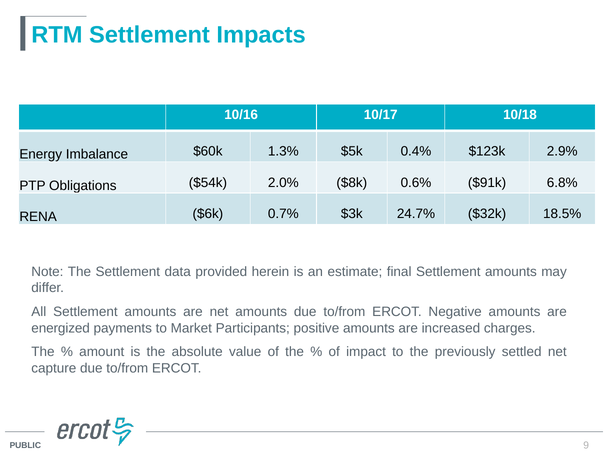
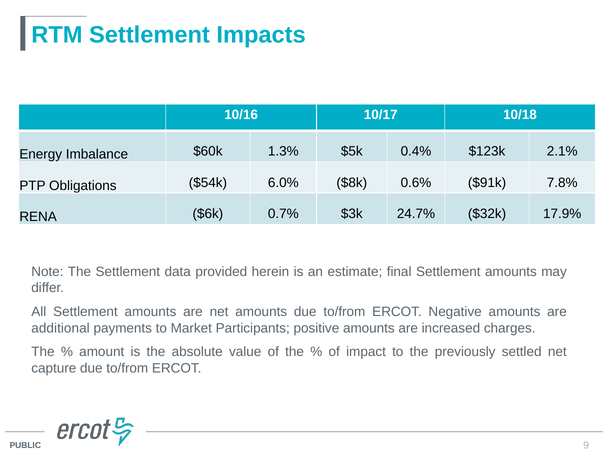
2.9%: 2.9% -> 2.1%
2.0%: 2.0% -> 6.0%
6.8%: 6.8% -> 7.8%
18.5%: 18.5% -> 17.9%
energized: energized -> additional
